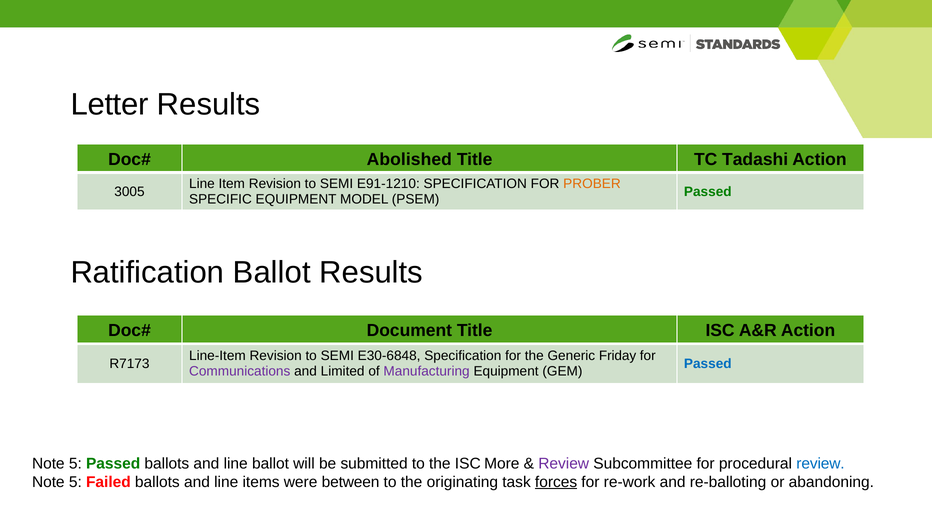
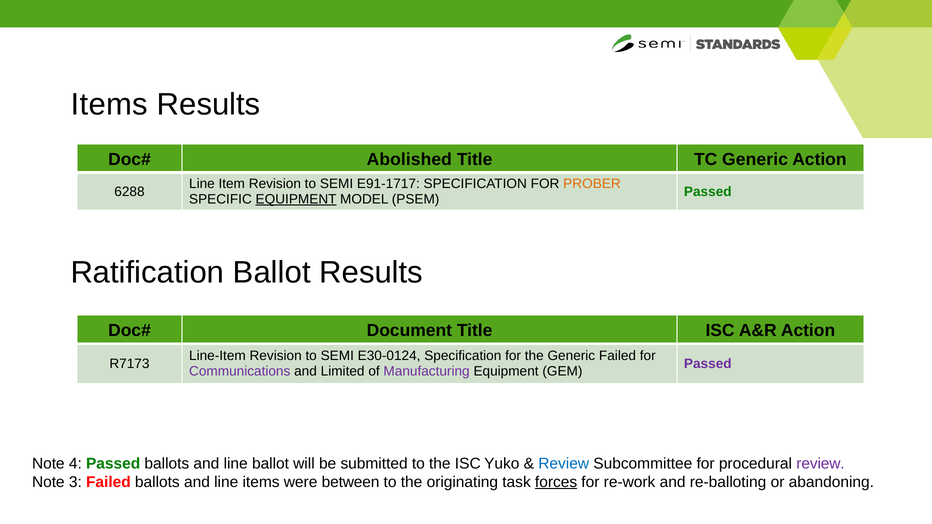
Letter at (110, 105): Letter -> Items
TC Tadashi: Tadashi -> Generic
E91-1210: E91-1210 -> E91-1717
3005: 3005 -> 6288
EQUIPMENT at (296, 199) underline: none -> present
E30-6848: E30-6848 -> E30-0124
Generic Friday: Friday -> Failed
Passed at (708, 364) colour: blue -> purple
5 at (75, 464): 5 -> 4
More: More -> Yuko
Review at (564, 464) colour: purple -> blue
review at (821, 464) colour: blue -> purple
5 at (75, 482): 5 -> 3
